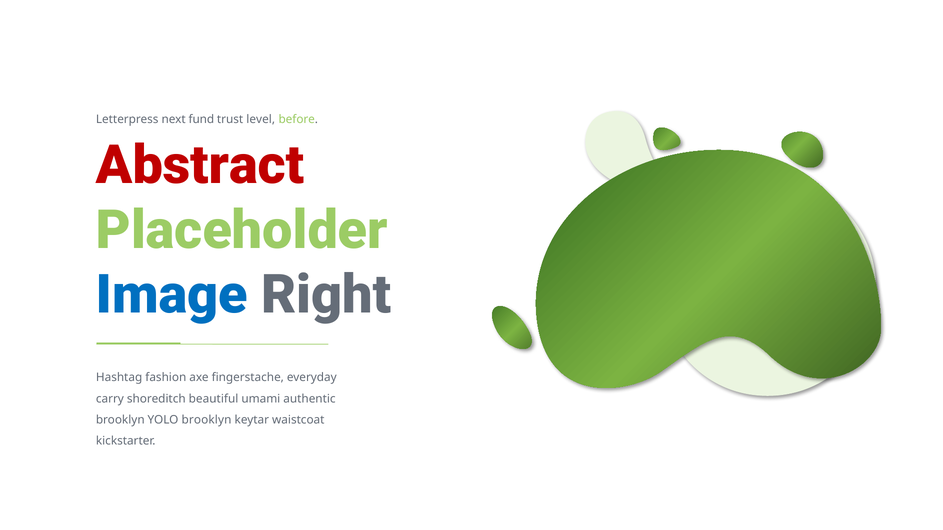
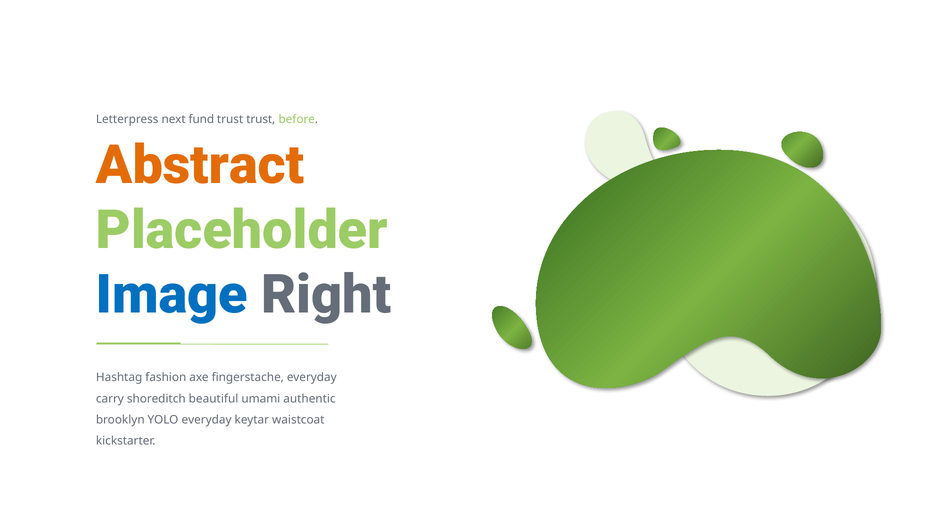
trust level: level -> trust
Abstract colour: red -> orange
YOLO brooklyn: brooklyn -> everyday
